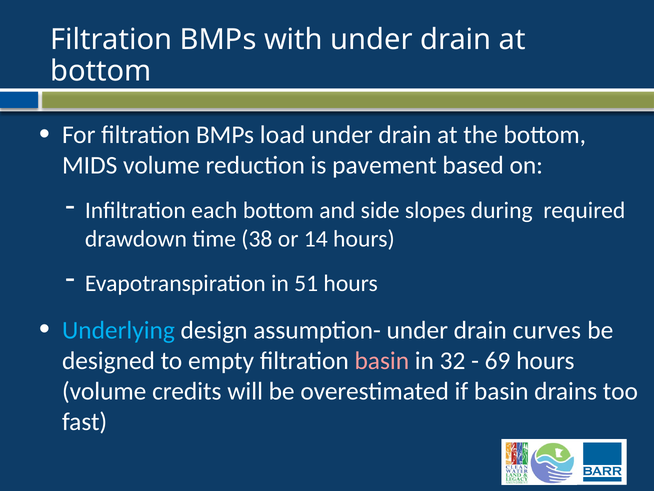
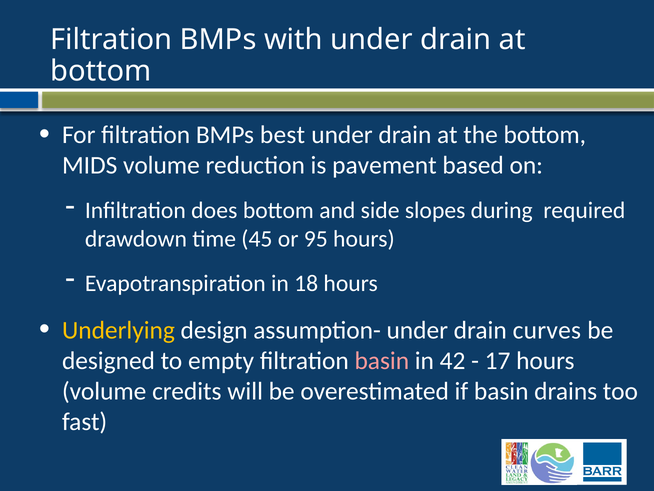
load: load -> best
each: each -> does
38: 38 -> 45
14: 14 -> 95
51: 51 -> 18
Underlying colour: light blue -> yellow
32: 32 -> 42
69: 69 -> 17
